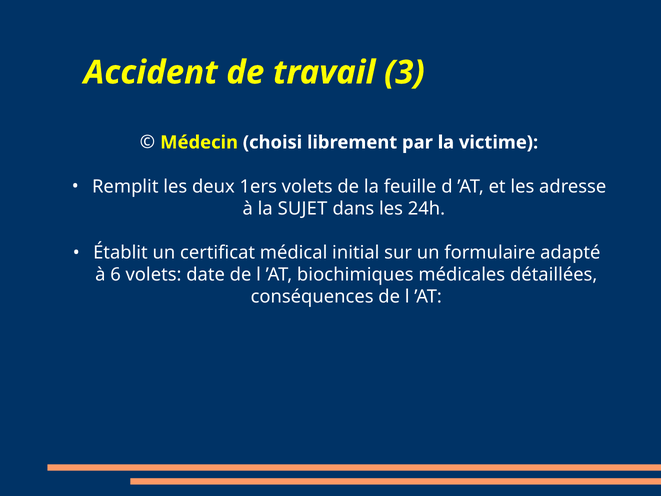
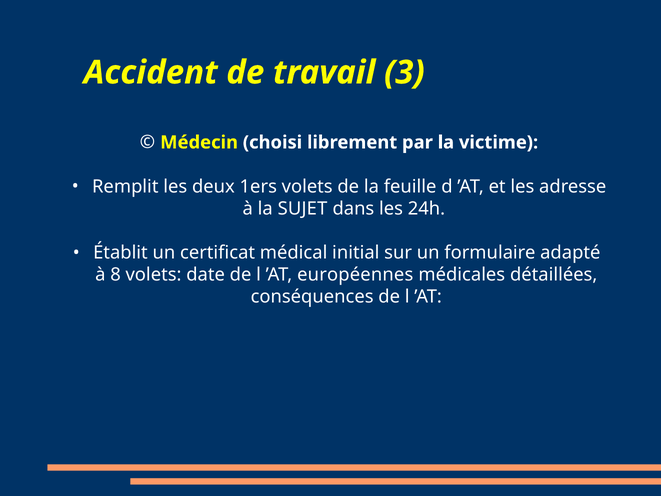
6: 6 -> 8
biochimiques: biochimiques -> européennes
